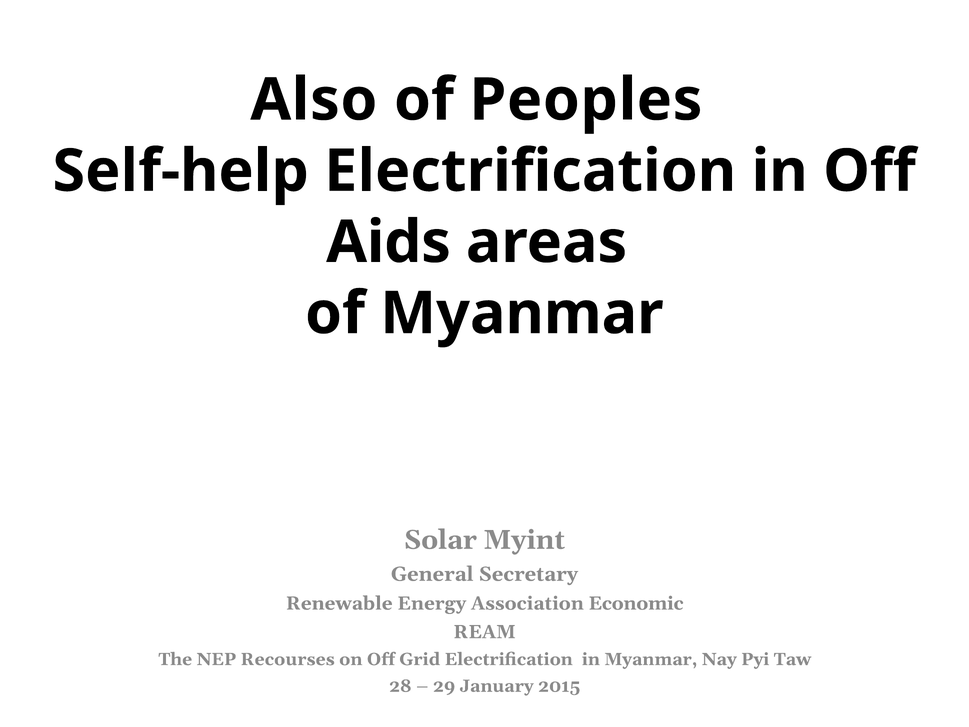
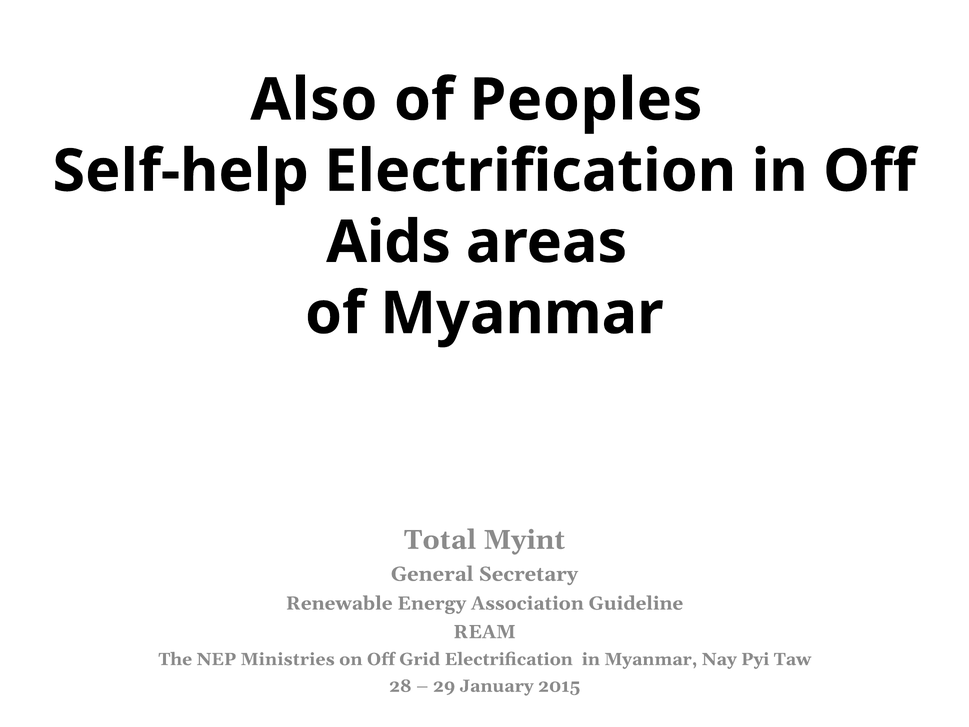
Solar: Solar -> Total
Economic: Economic -> Guideline
Recourses: Recourses -> Ministries
